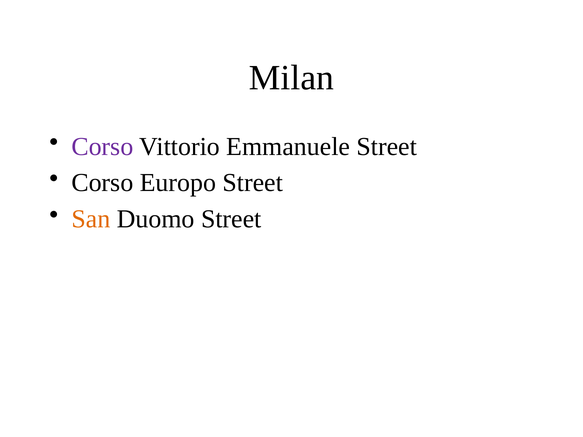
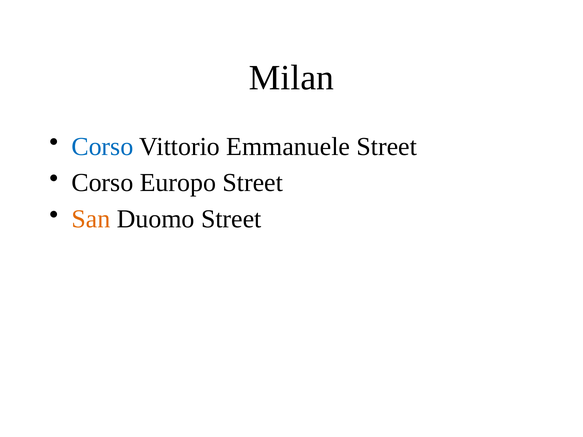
Corso at (102, 147) colour: purple -> blue
